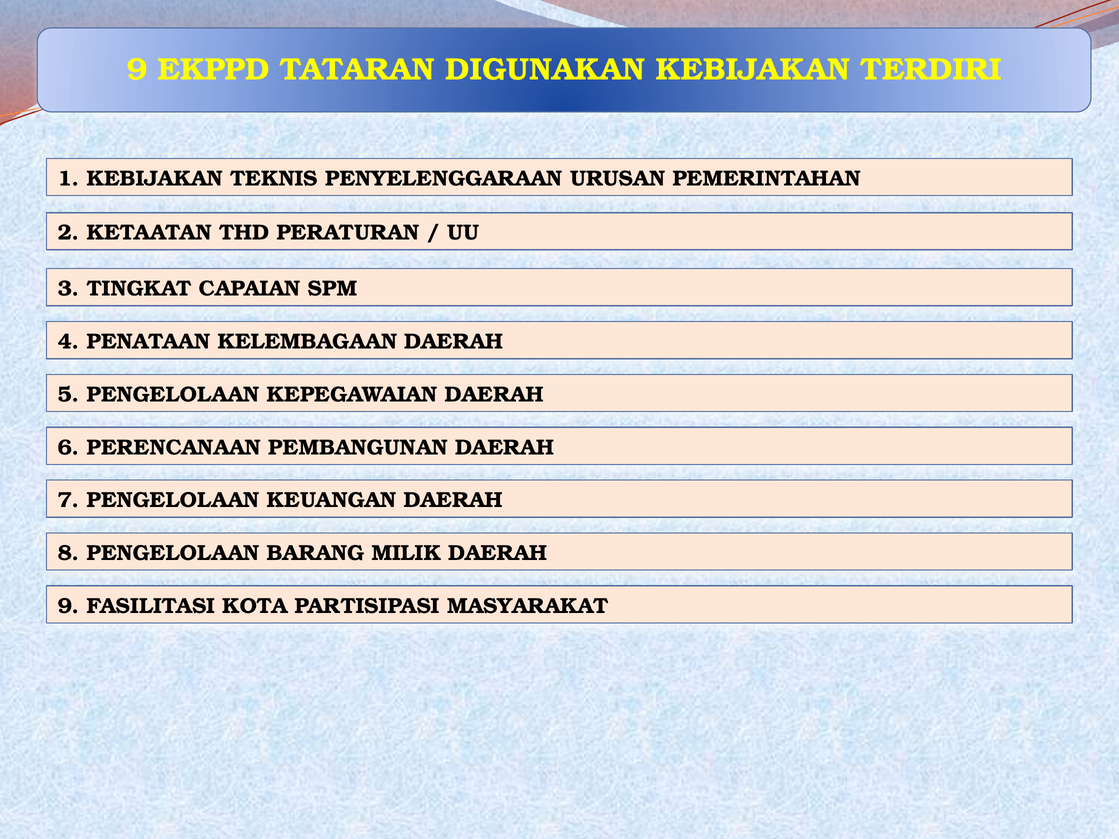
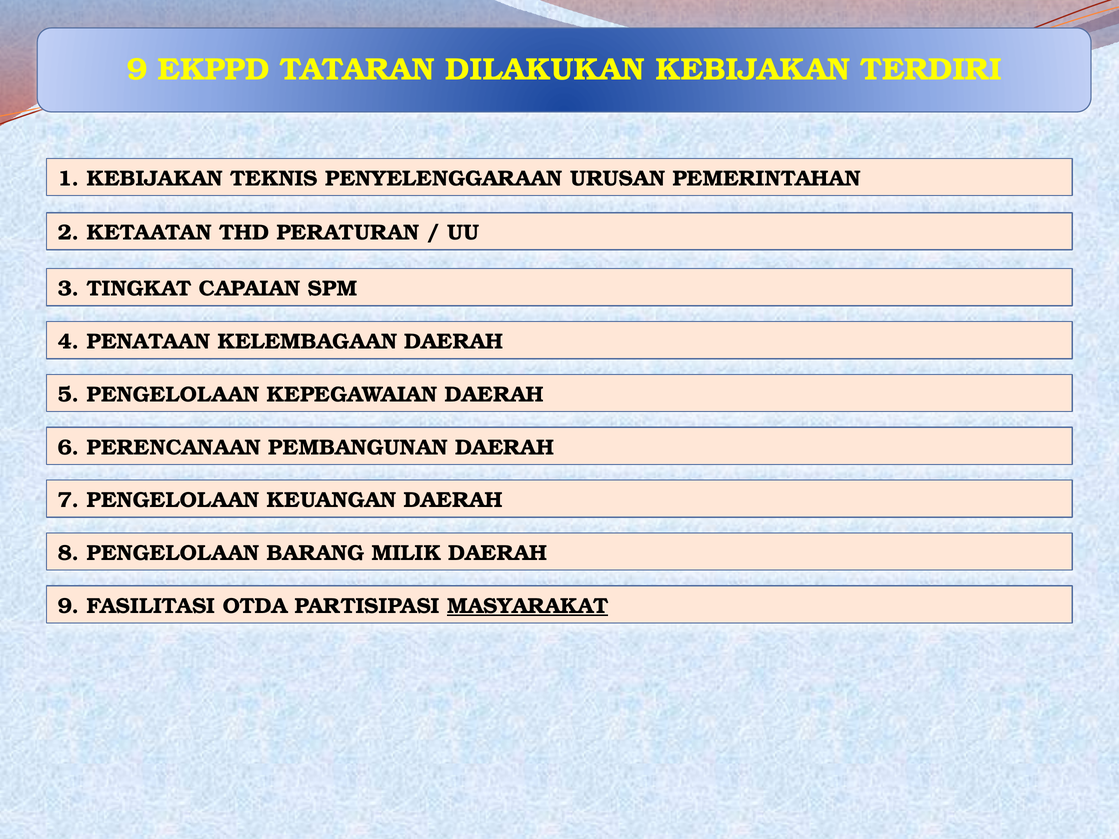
DIGUNAKAN: DIGUNAKAN -> DILAKUKAN
KOTA: KOTA -> OTDA
MASYARAKAT underline: none -> present
